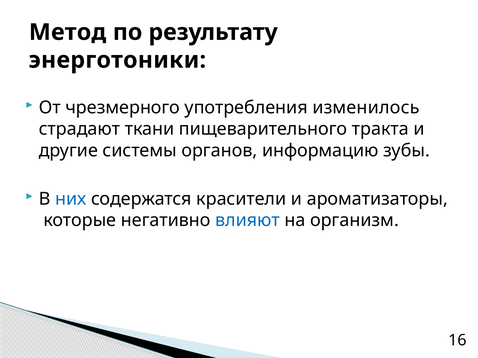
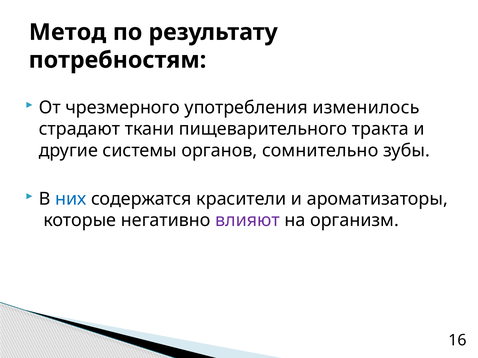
энерготоники: энерготоники -> потребностям
информацию: информацию -> сомнительно
влияют colour: blue -> purple
